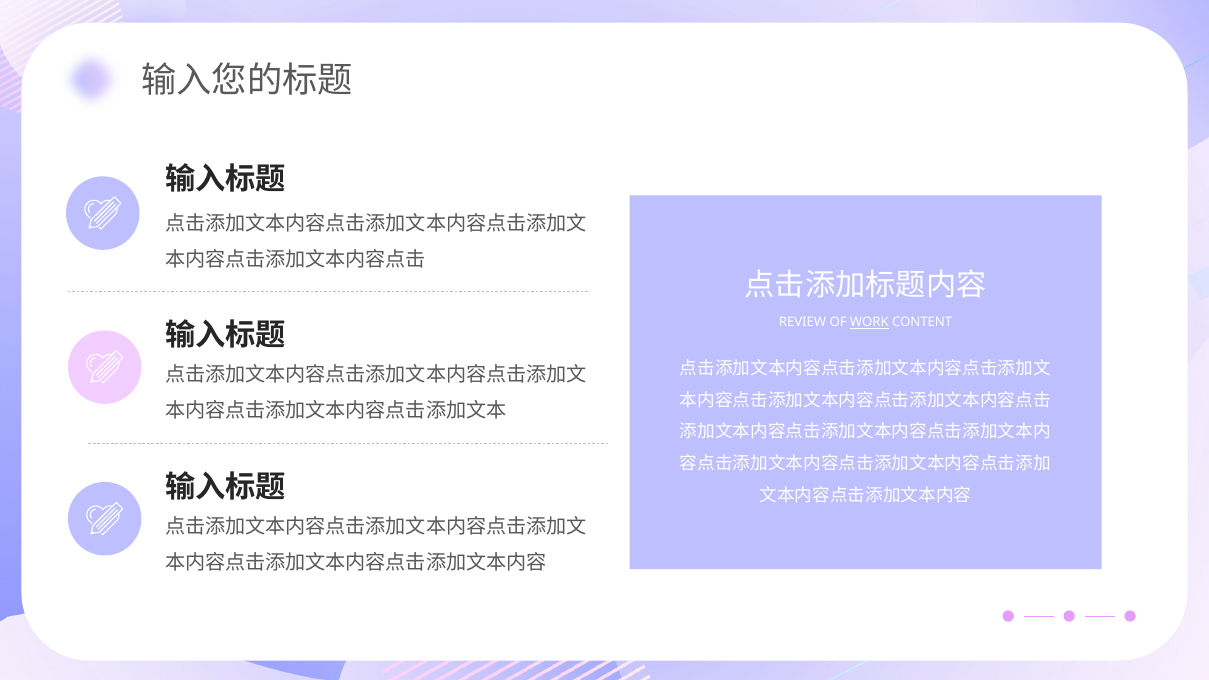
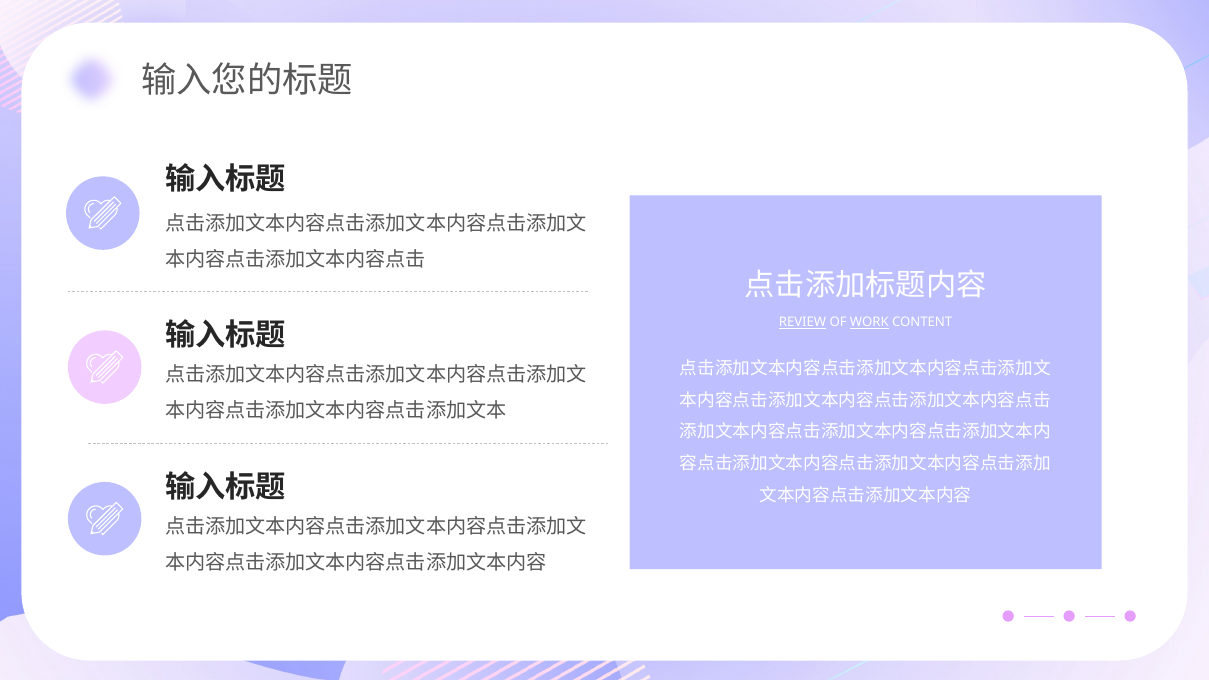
REVIEW underline: none -> present
